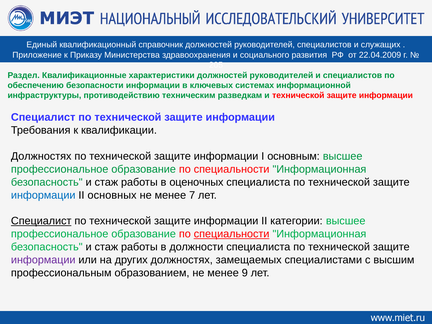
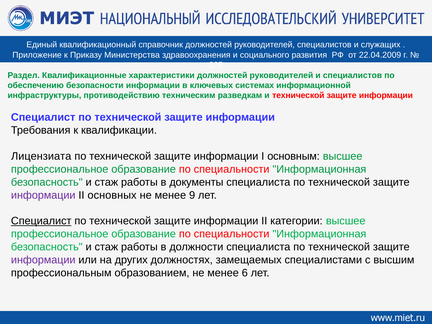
Должностях at (41, 156): Должностях -> Лицензиата
оценочных: оценочных -> документы
информации at (43, 195) colour: blue -> purple
7: 7 -> 9
специальности at (232, 234) underline: present -> none
9: 9 -> 6
